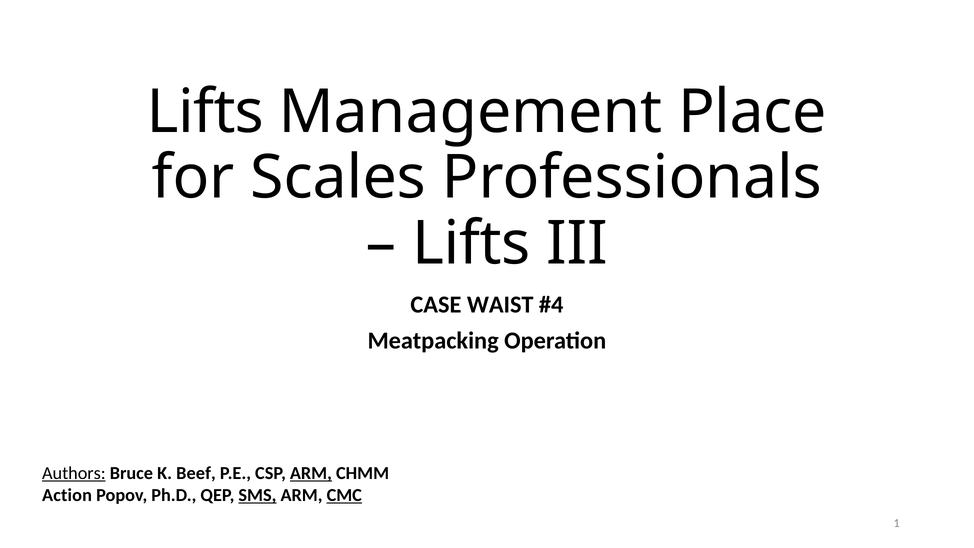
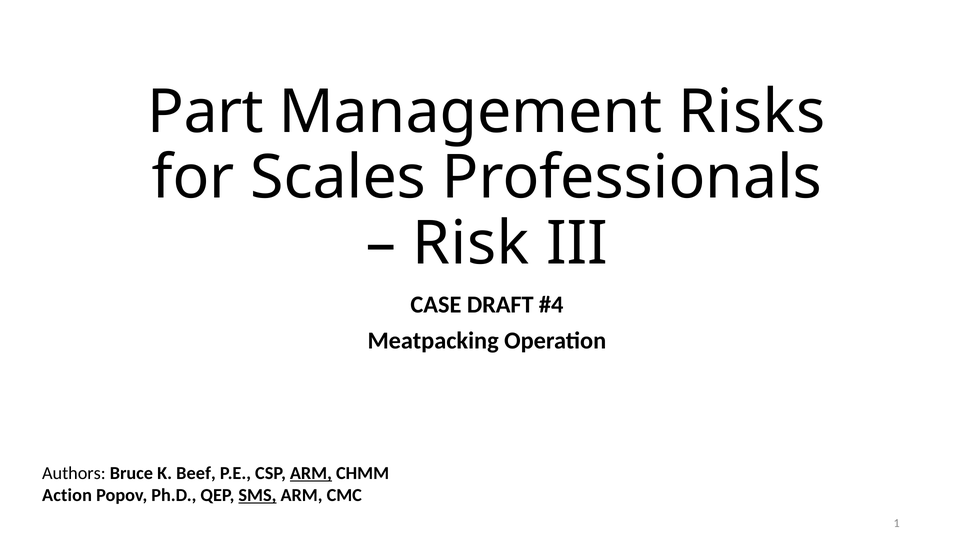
Lifts at (205, 112): Lifts -> Part
Place: Place -> Risks
Lifts at (471, 243): Lifts -> Risk
WAIST: WAIST -> DRAFT
Authors underline: present -> none
CMC underline: present -> none
